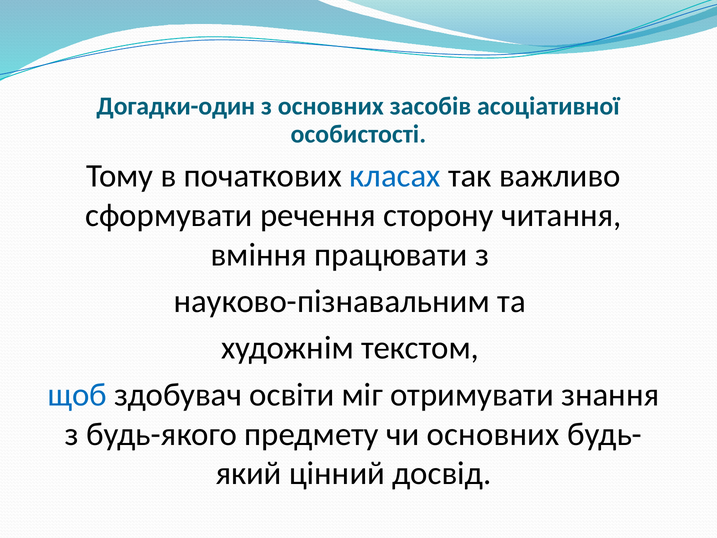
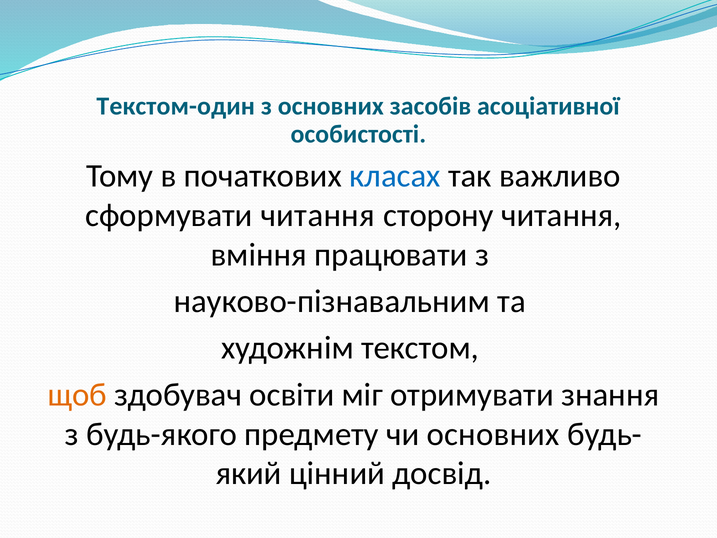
Догадки-один: Догадки-один -> Текстом-один
сформувати речення: речення -> читання
щоб colour: blue -> orange
